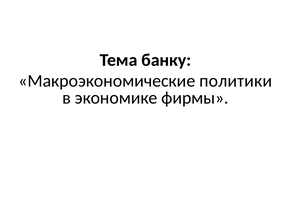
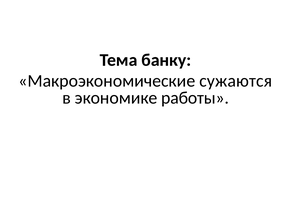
политики: политики -> сужаются
фирмы: фирмы -> работы
